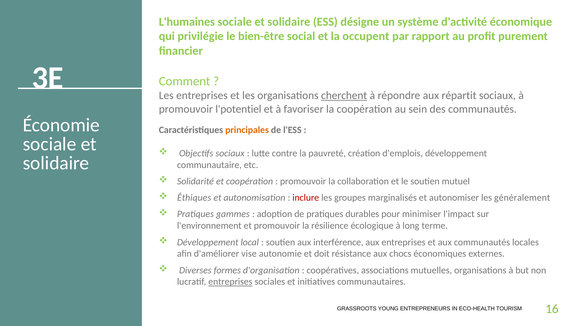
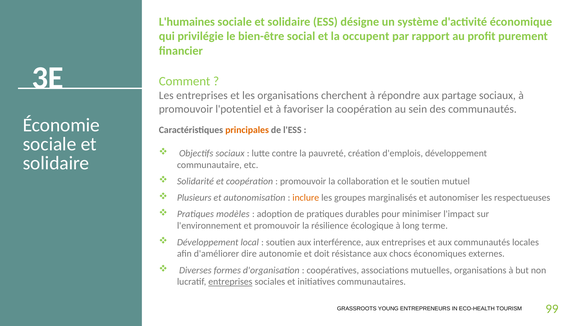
cherchent underline: present -> none
répartit: répartit -> partage
Éthiques: Éthiques -> Plusieurs
inclure colour: red -> orange
généralement: généralement -> respectueuses
gammes: gammes -> modèles
vise: vise -> dire
16: 16 -> 99
